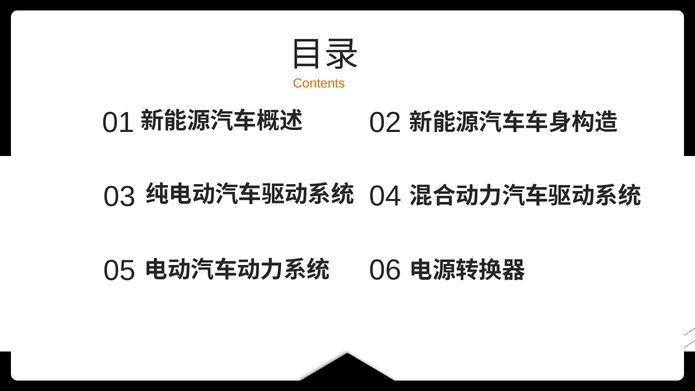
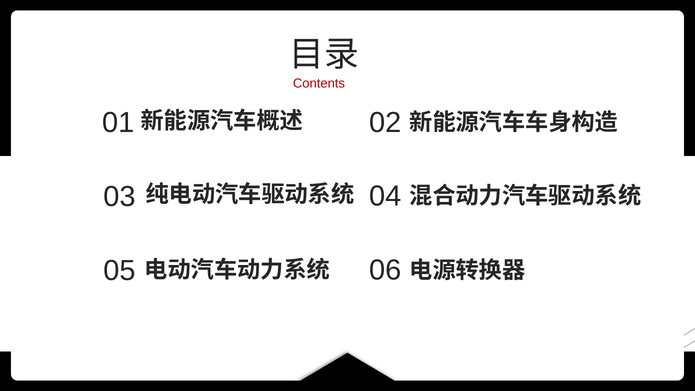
Contents colour: orange -> red
